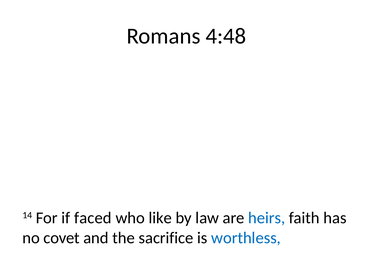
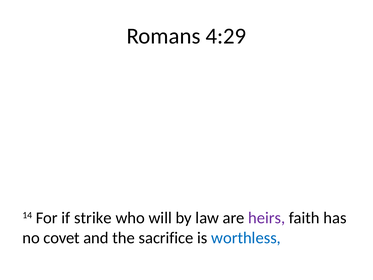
4:48: 4:48 -> 4:29
faced: faced -> strike
like: like -> will
heirs colour: blue -> purple
